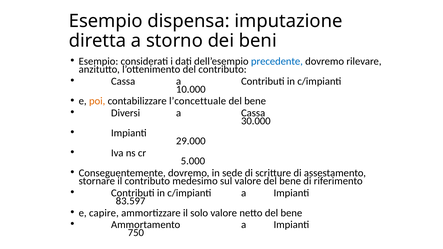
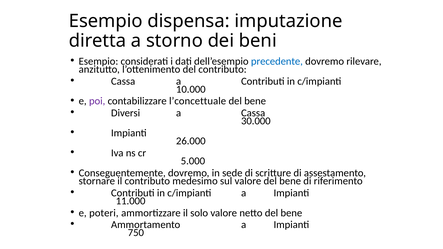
poi colour: orange -> purple
29.000: 29.000 -> 26.000
83.597: 83.597 -> 11.000
capire: capire -> poteri
